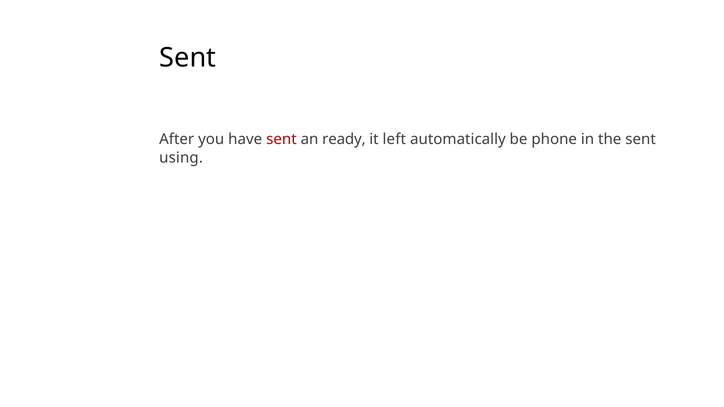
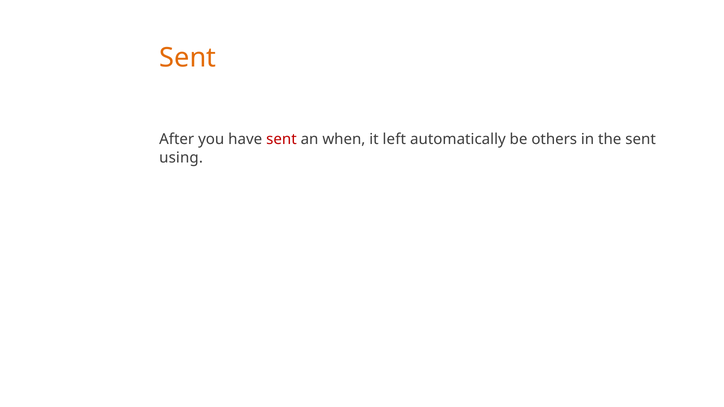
Sent at (188, 58) colour: black -> orange
ready: ready -> when
phone: phone -> others
